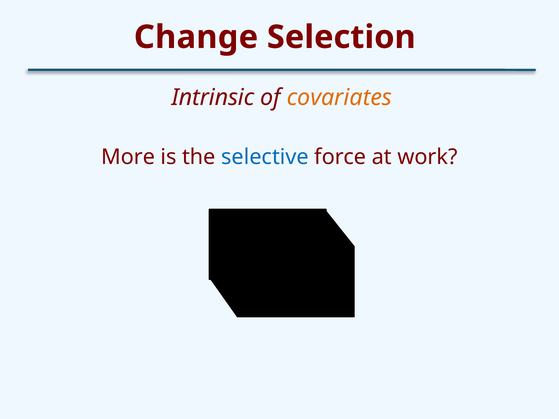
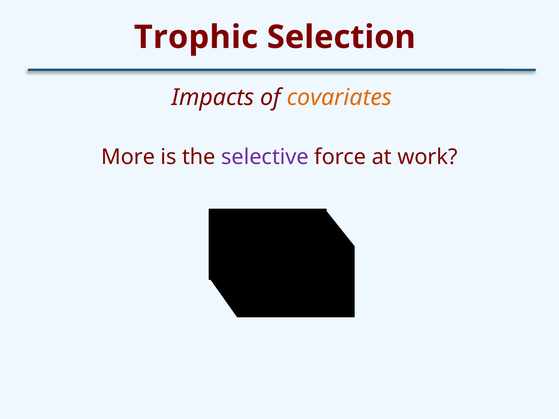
Change: Change -> Trophic
Intrinsic: Intrinsic -> Impacts
selective colour: blue -> purple
